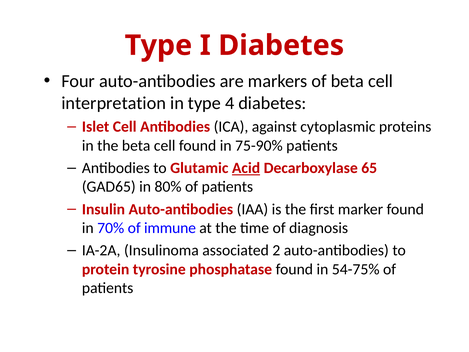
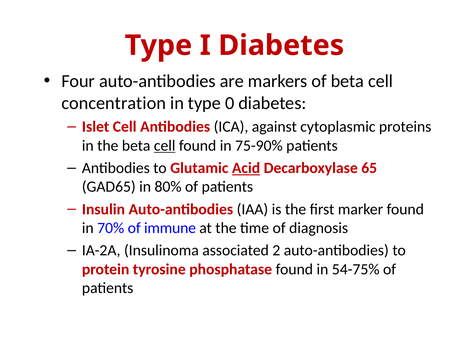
interpretation: interpretation -> concentration
4: 4 -> 0
cell at (165, 145) underline: none -> present
